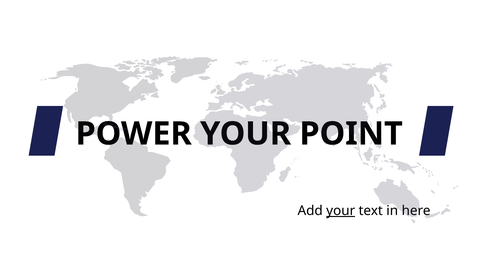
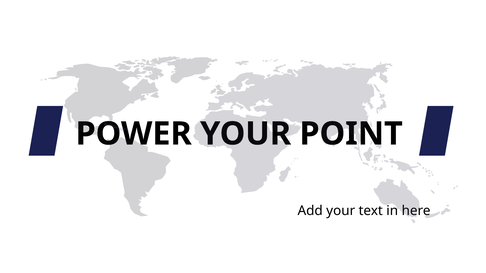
your at (341, 211) underline: present -> none
